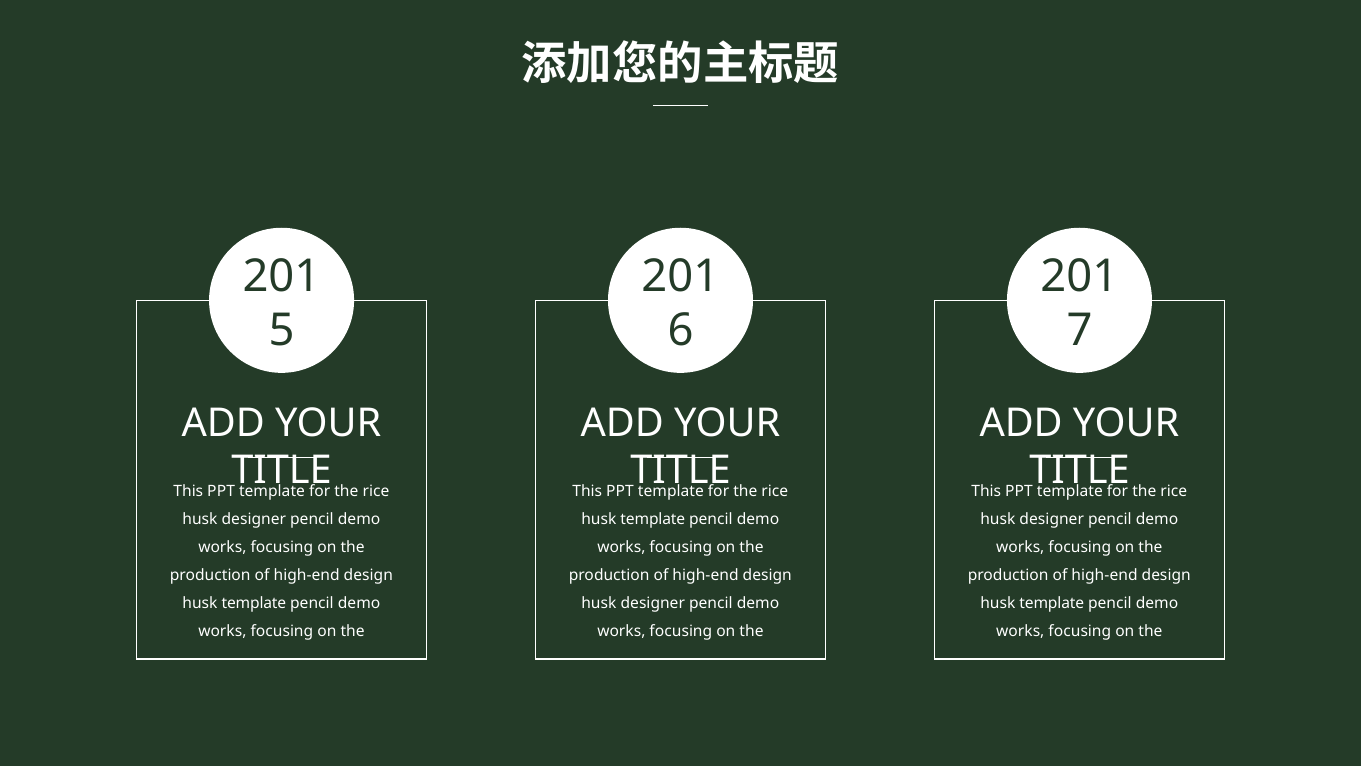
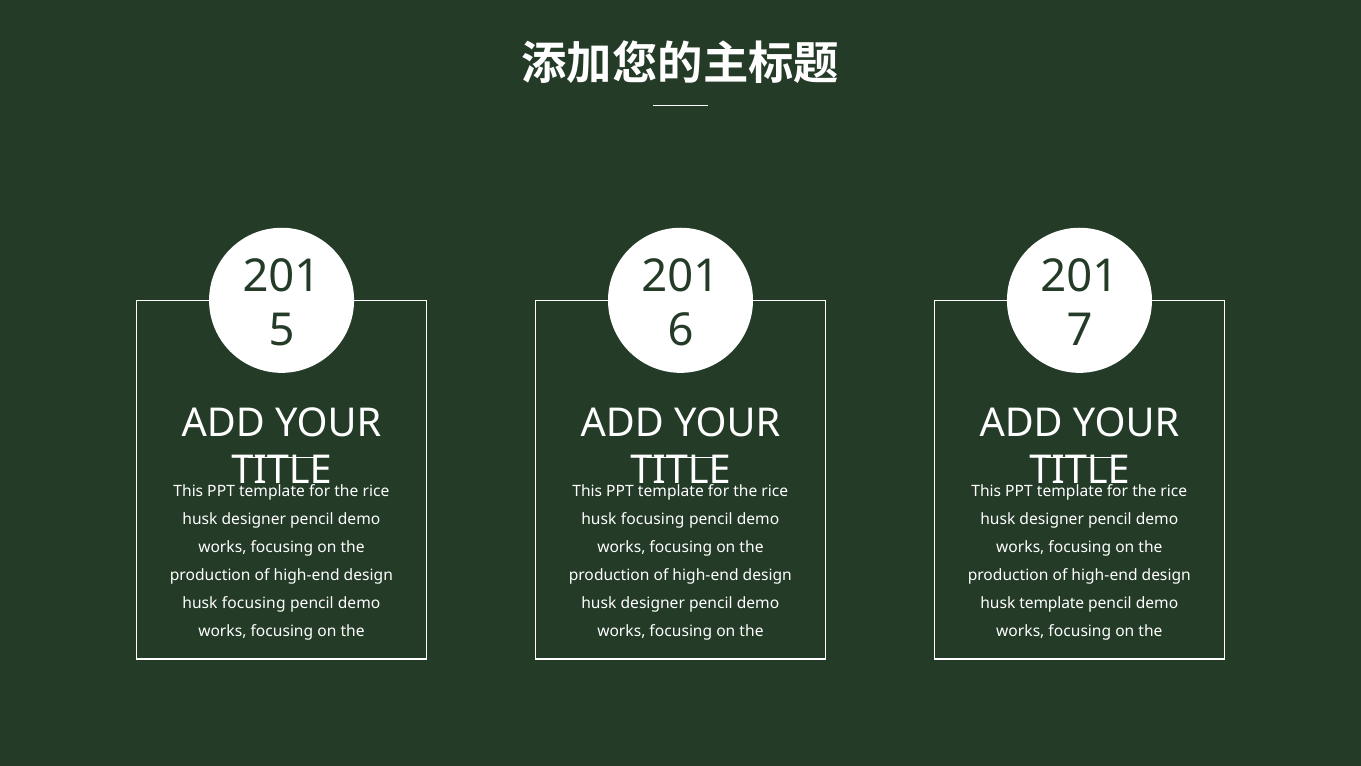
template at (653, 519): template -> focusing
template at (254, 603): template -> focusing
